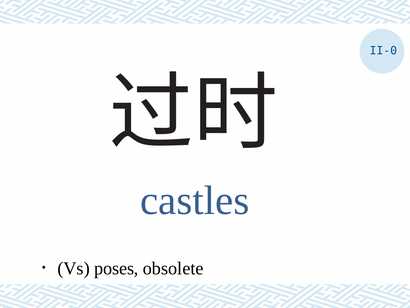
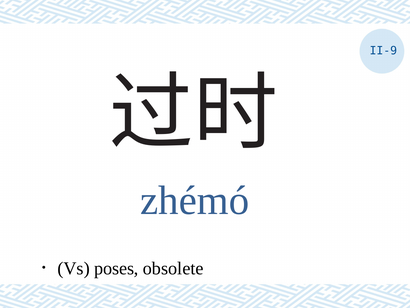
II-0: II-0 -> II-9
castles: castles -> zhémó
